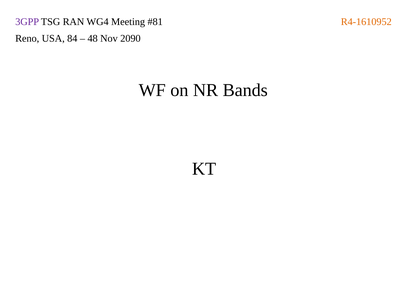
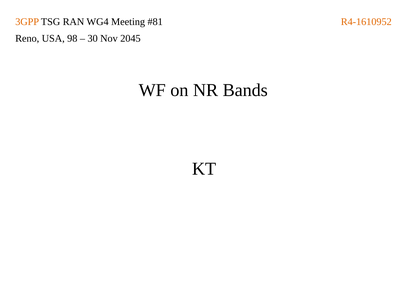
3GPP colour: purple -> orange
84: 84 -> 98
48: 48 -> 30
2090: 2090 -> 2045
